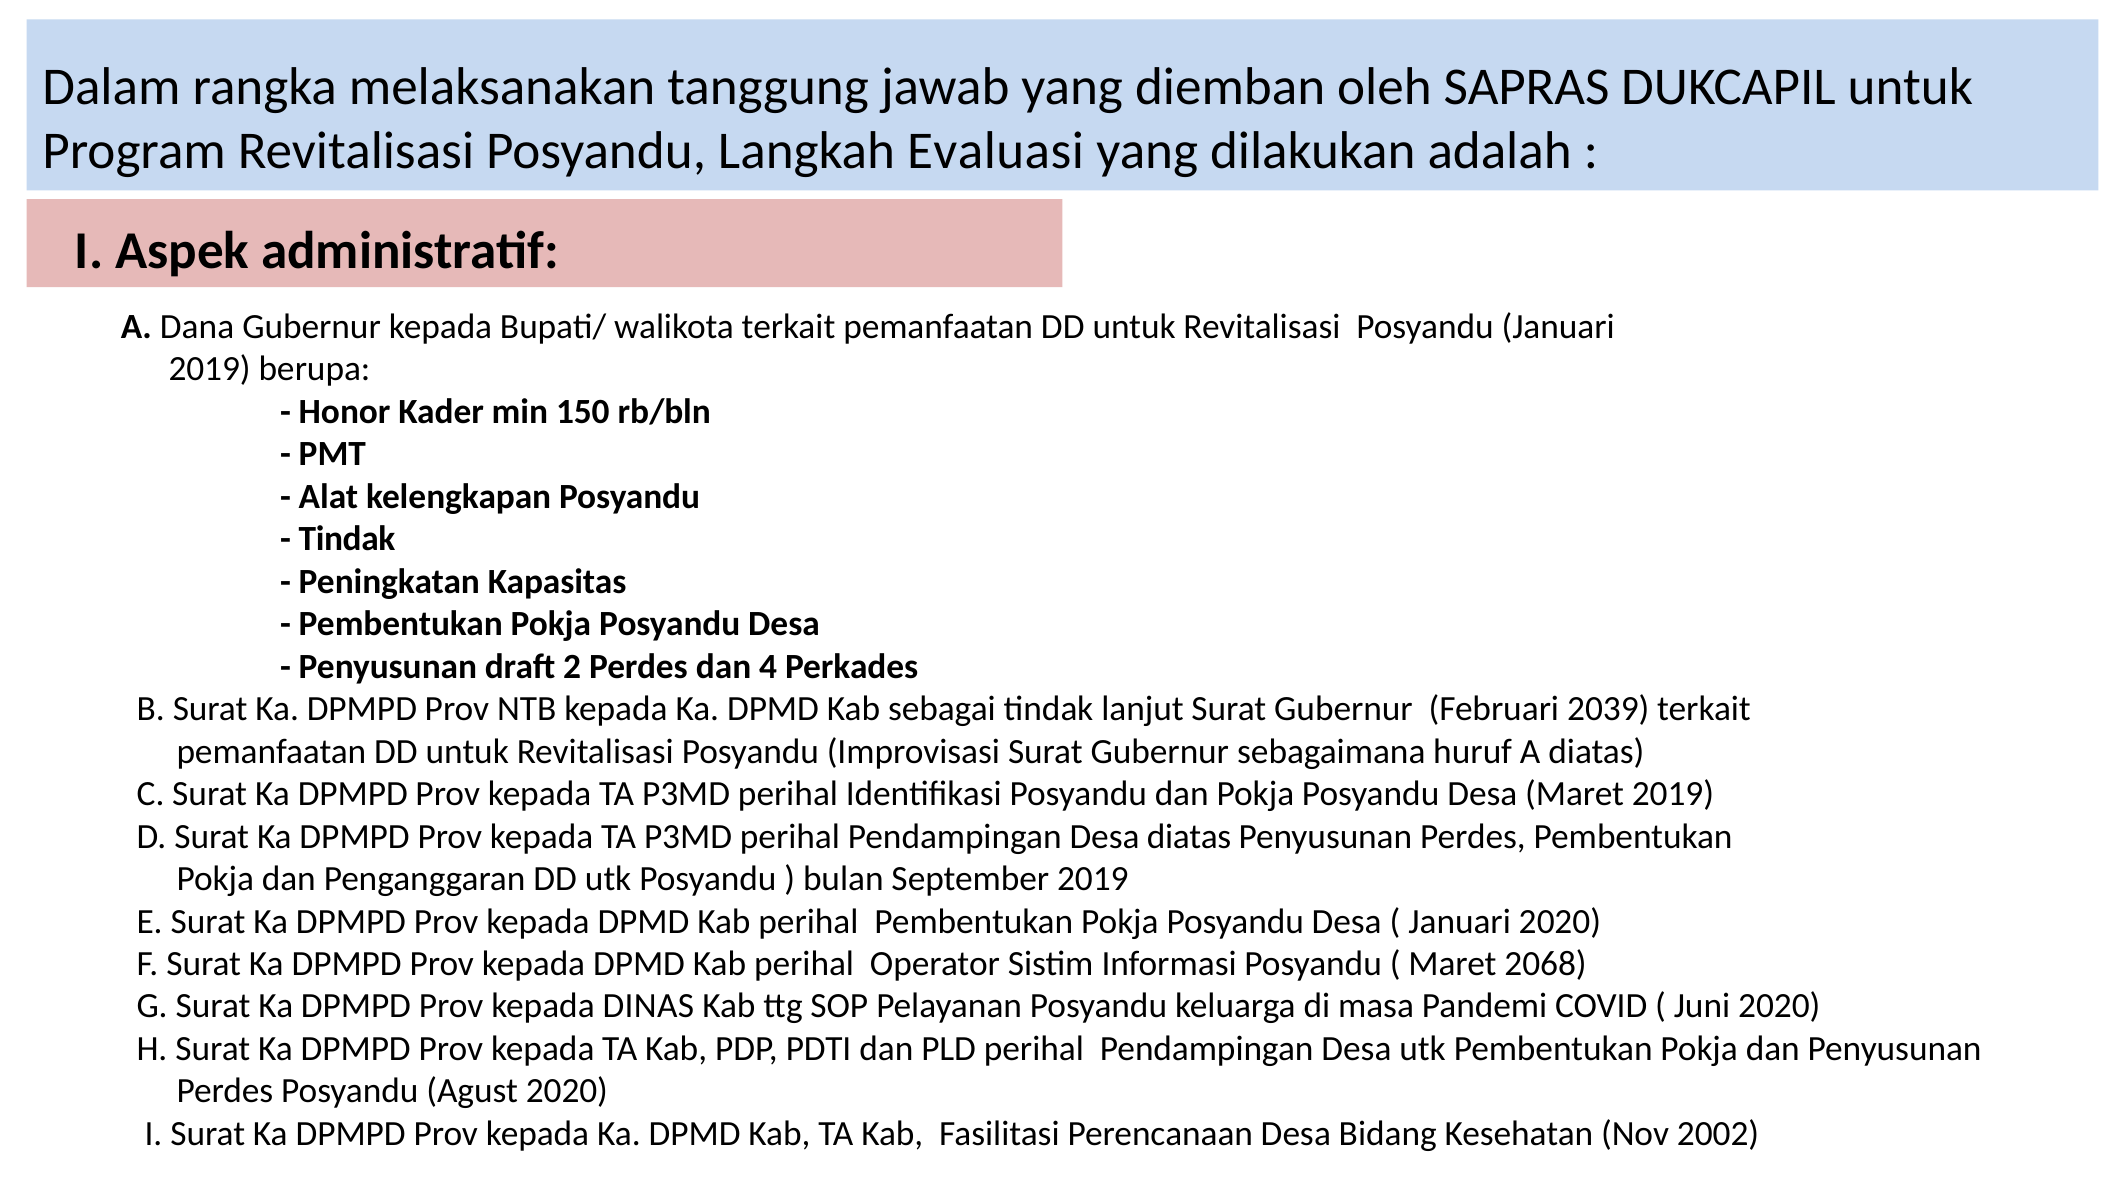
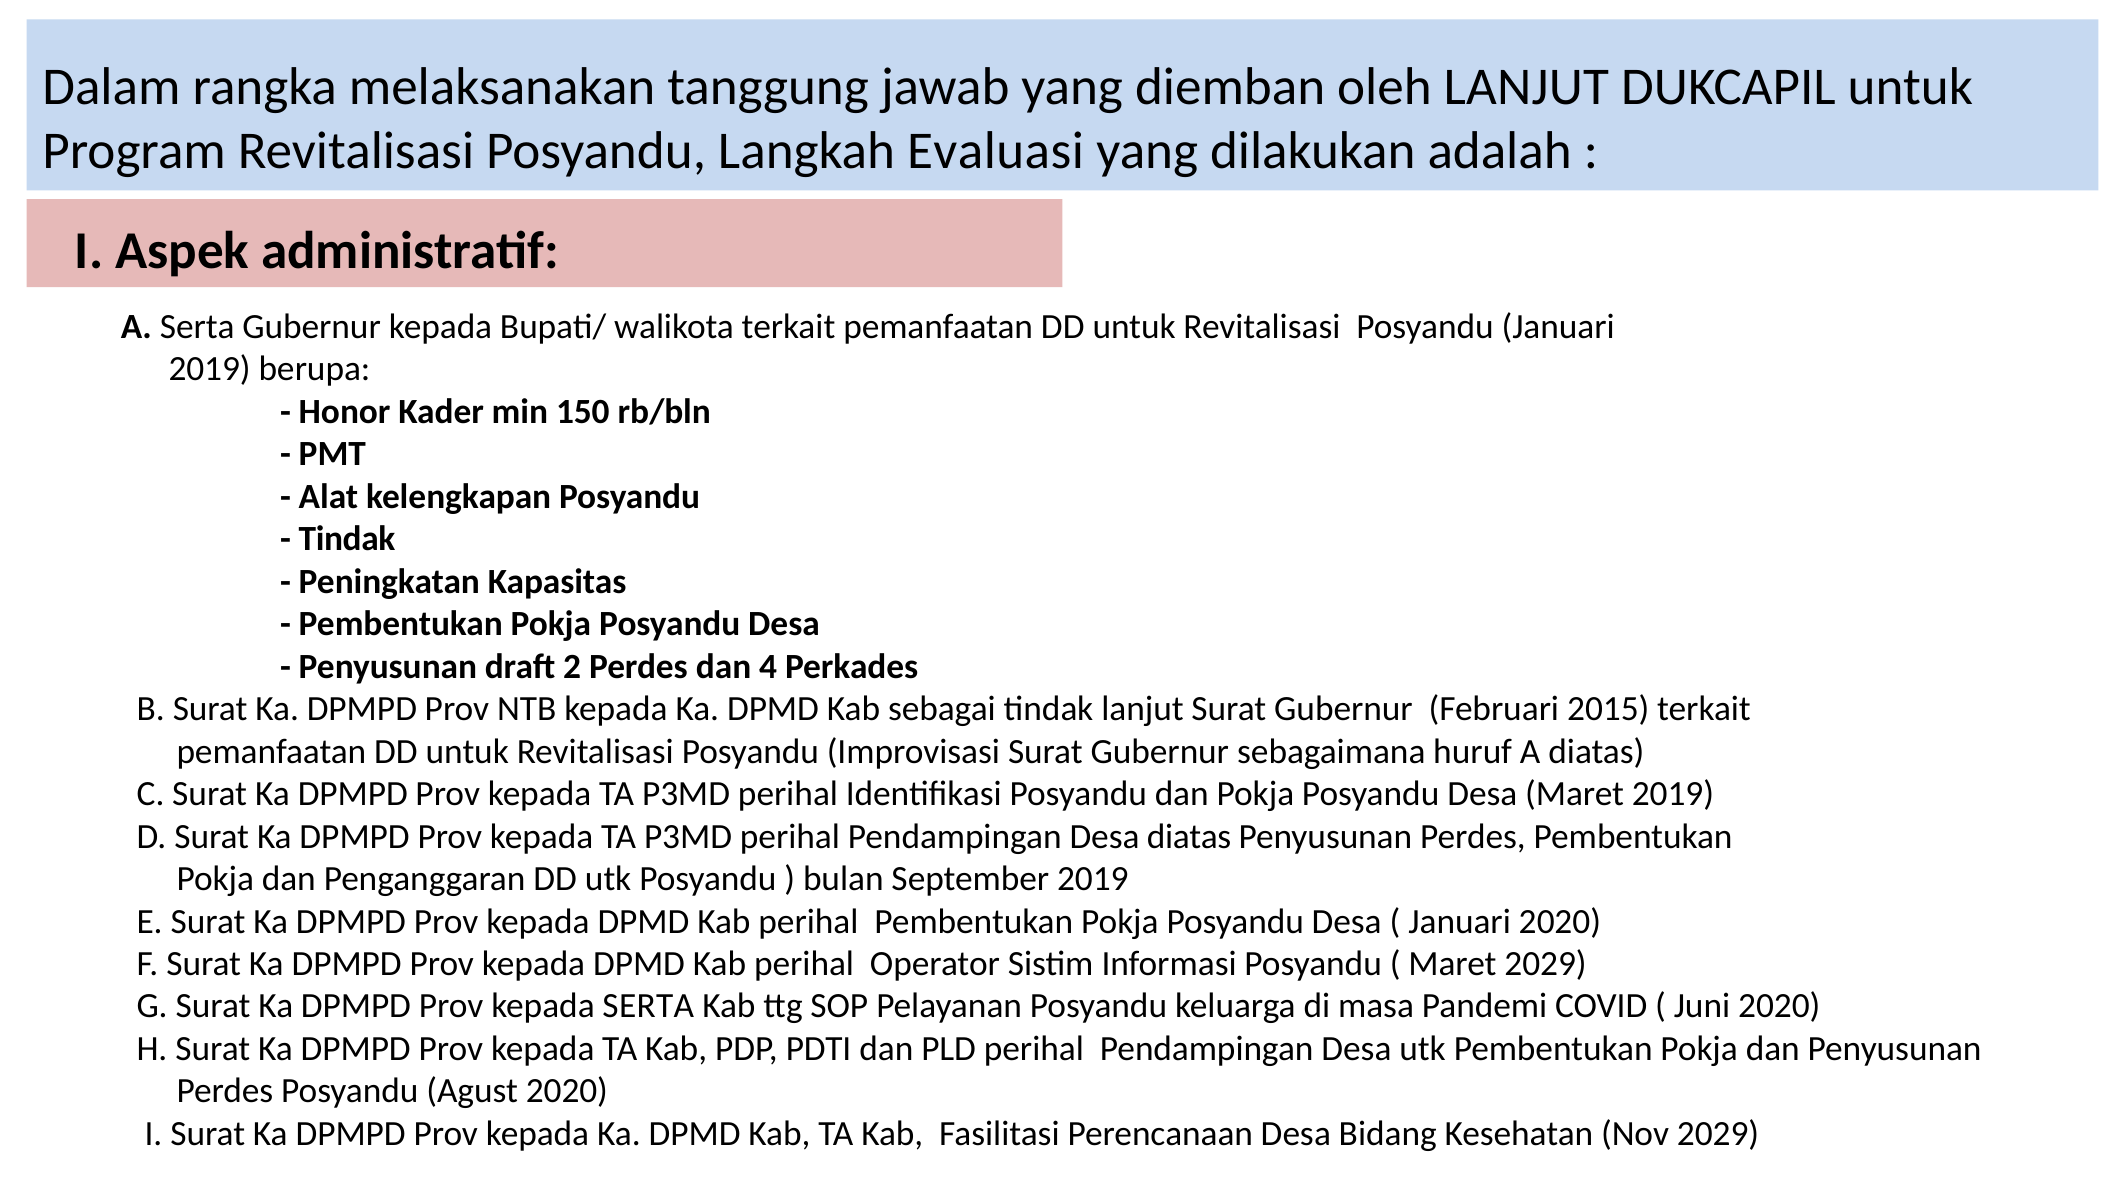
oleh SAPRAS: SAPRAS -> LANJUT
A Dana: Dana -> Serta
2039: 2039 -> 2015
Maret 2068: 2068 -> 2029
kepada DINAS: DINAS -> SERTA
Nov 2002: 2002 -> 2029
